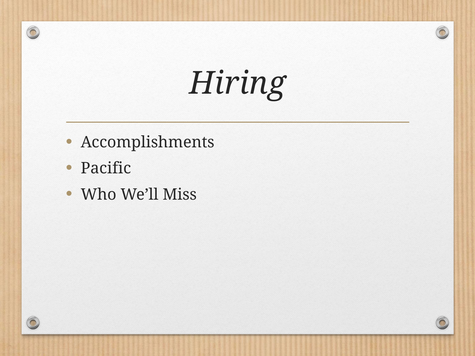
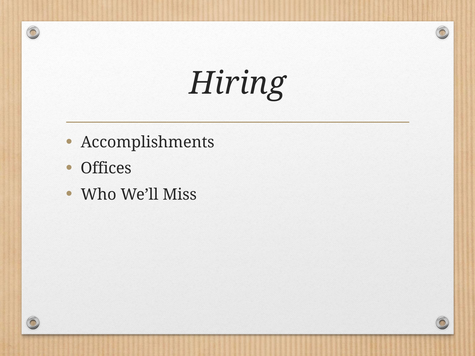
Pacific: Pacific -> Offices
